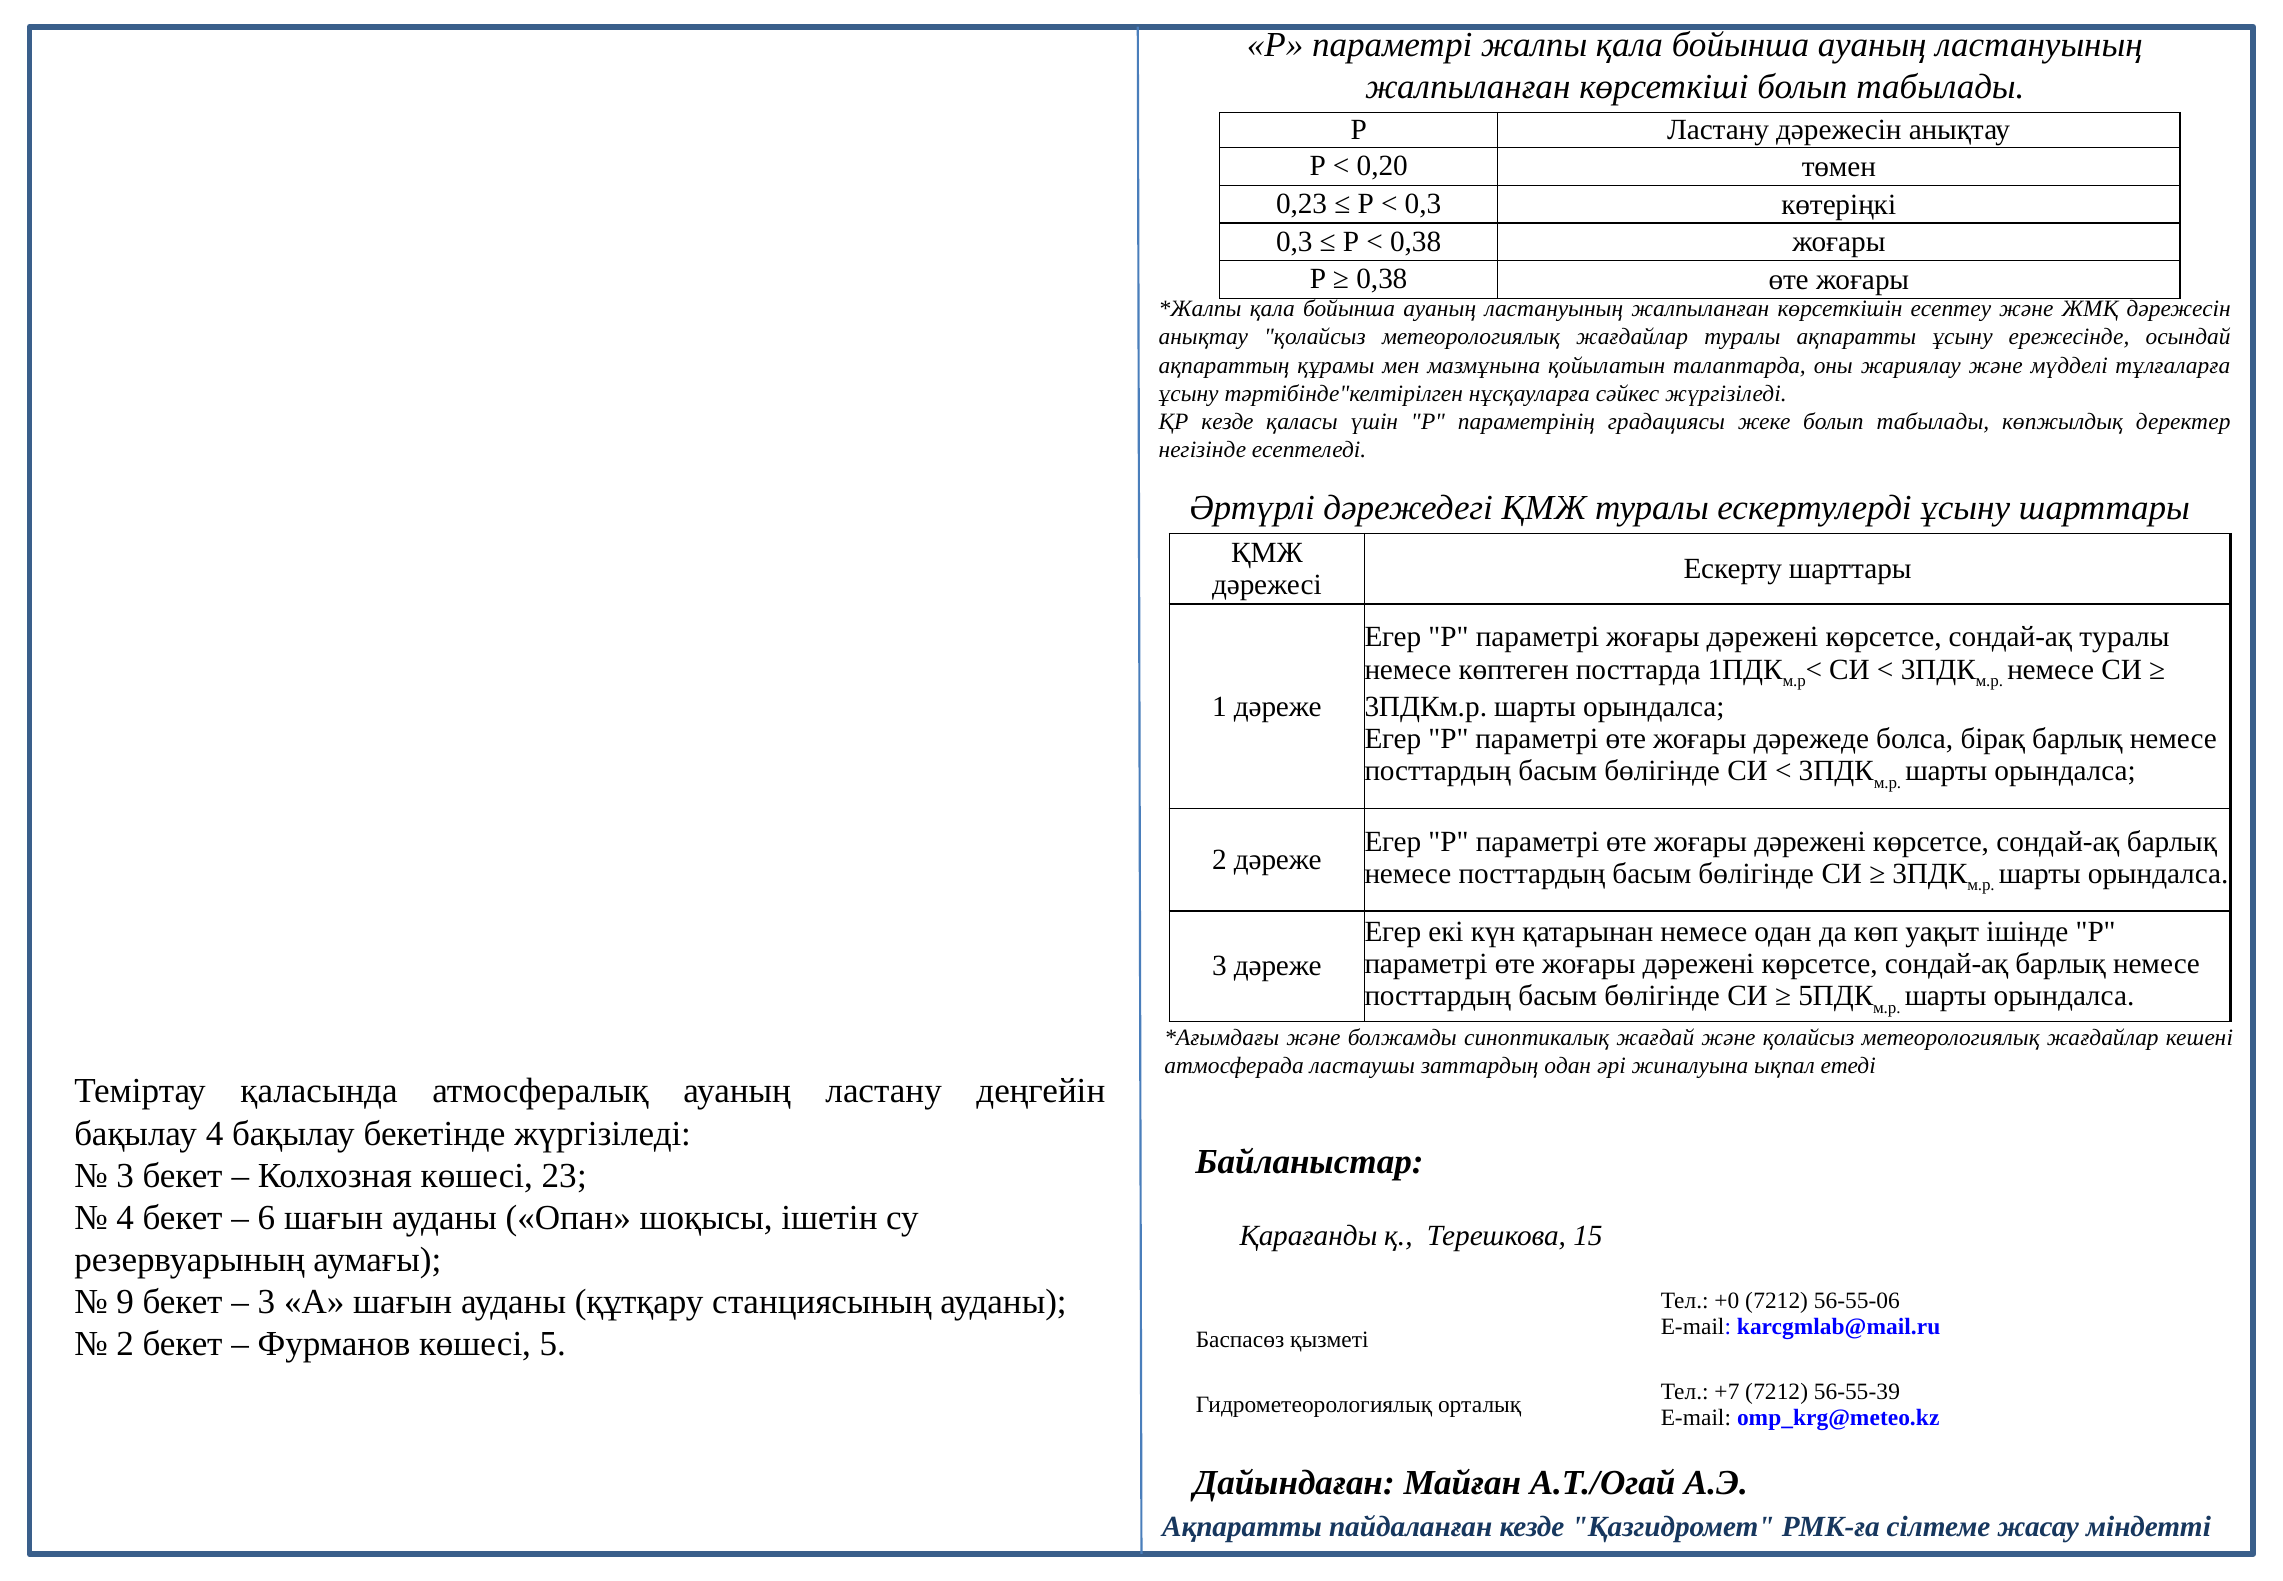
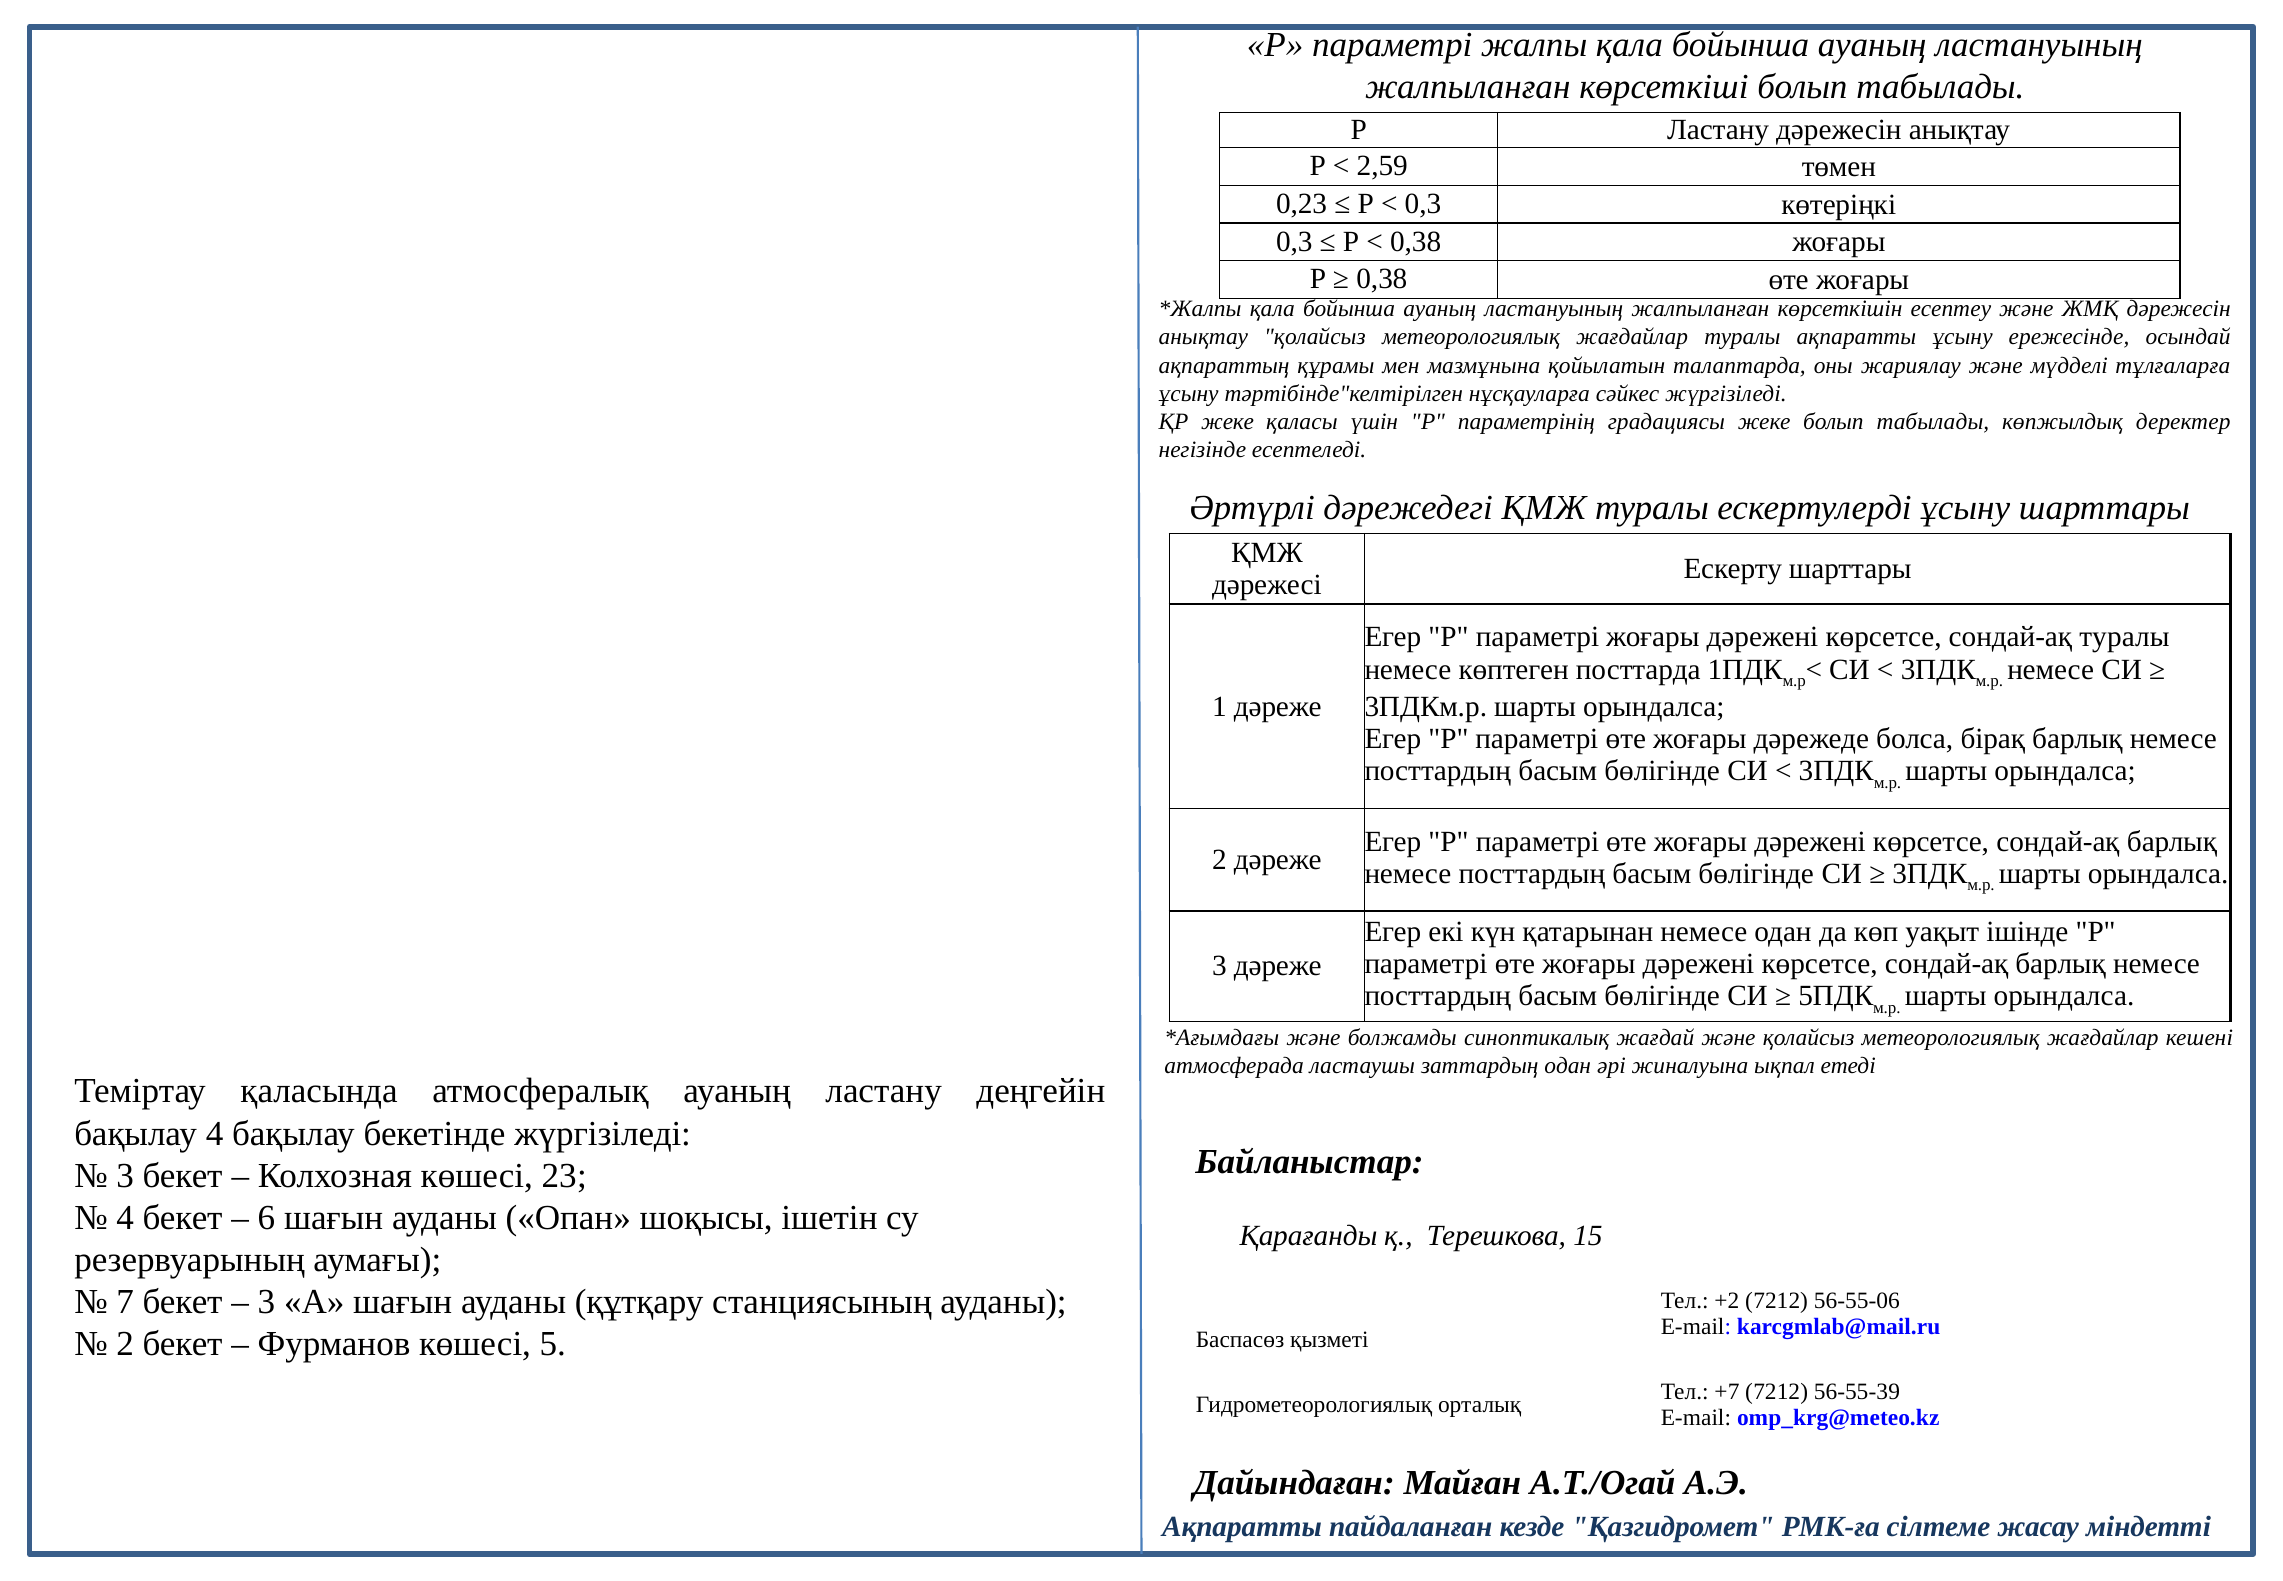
0,20: 0,20 -> 2,59
ҚР кезде: кезде -> жеке
9: 9 -> 7
+0: +0 -> +2
